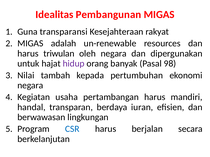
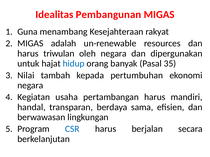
transparansi: transparansi -> menambang
hidup colour: purple -> blue
98: 98 -> 35
iuran: iuran -> sama
